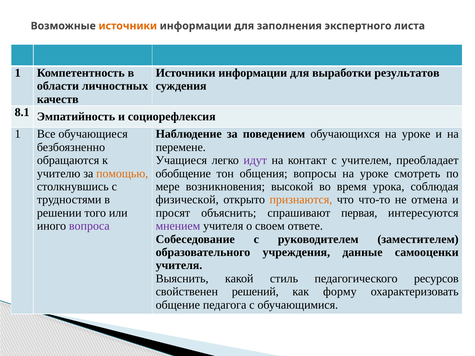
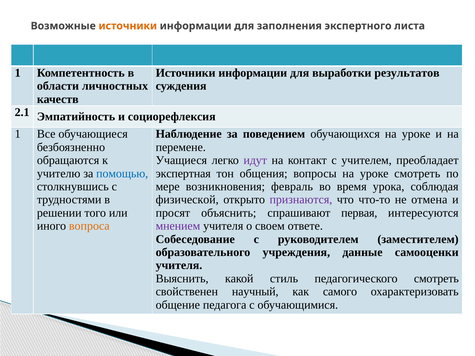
8.1: 8.1 -> 2.1
помощью colour: orange -> blue
обобщение: обобщение -> экспертная
высокой: высокой -> февраль
признаются colour: orange -> purple
вопроса colour: purple -> orange
педагогического ресурсов: ресурсов -> смотреть
решений: решений -> научный
форму: форму -> самого
